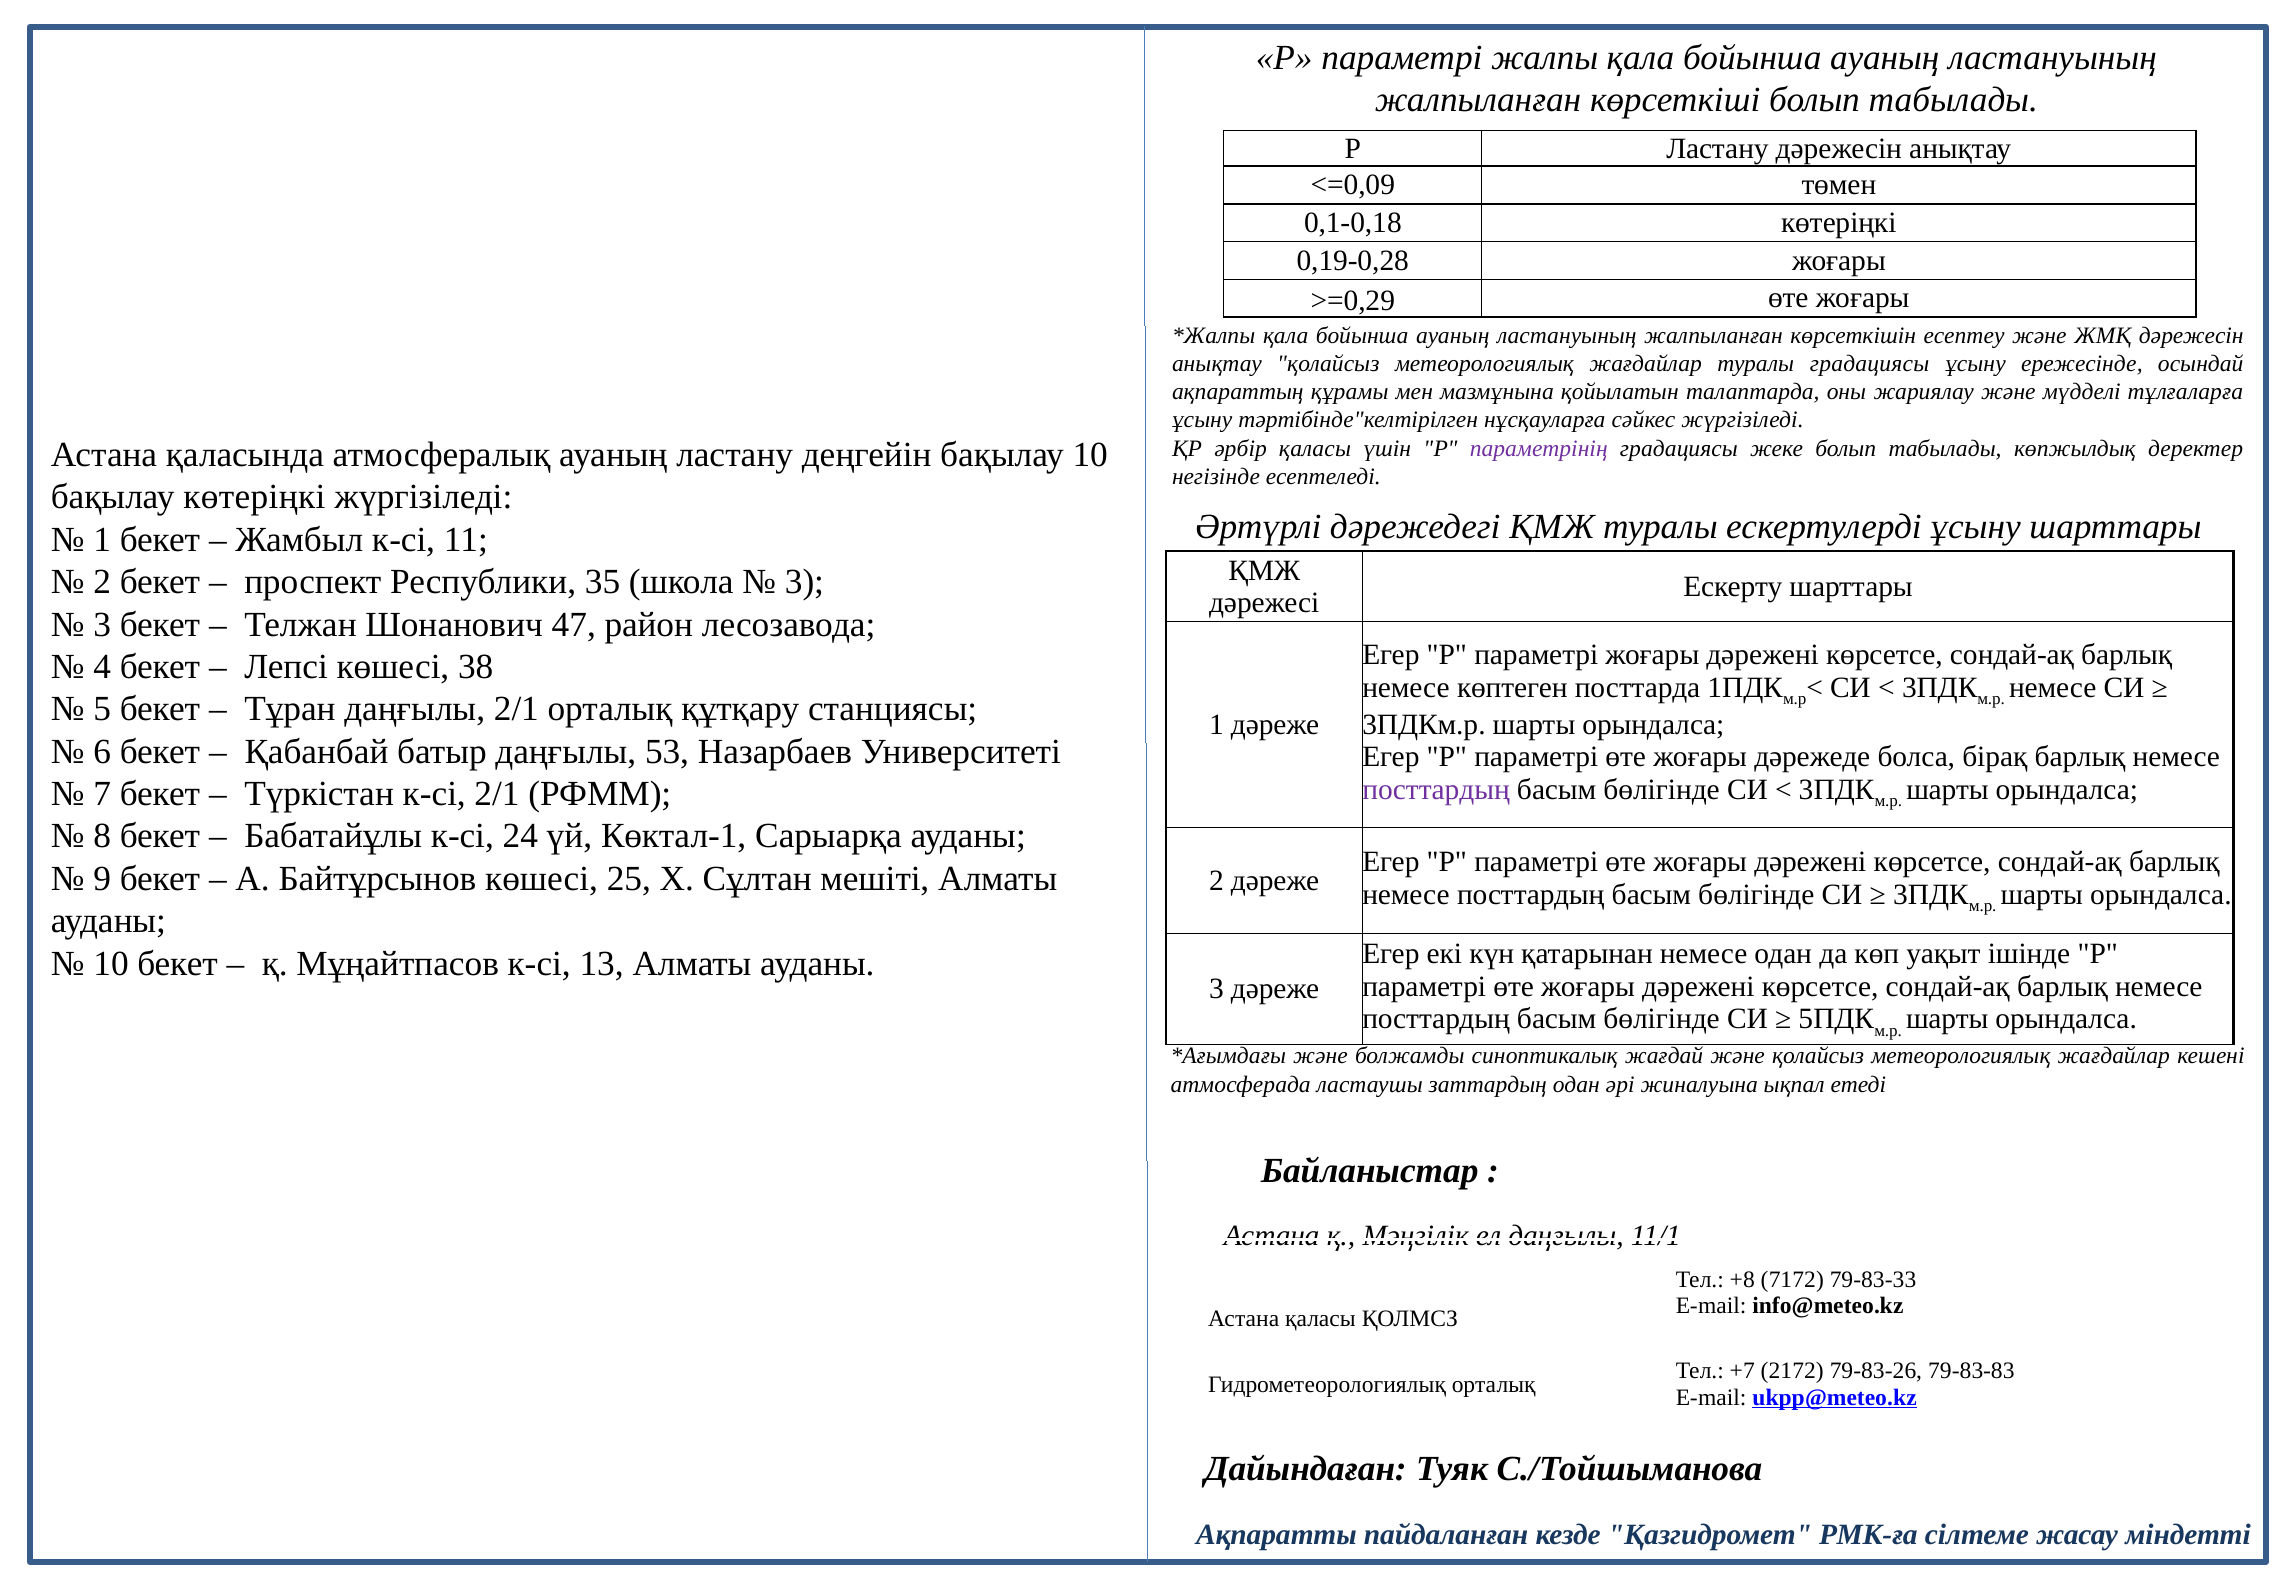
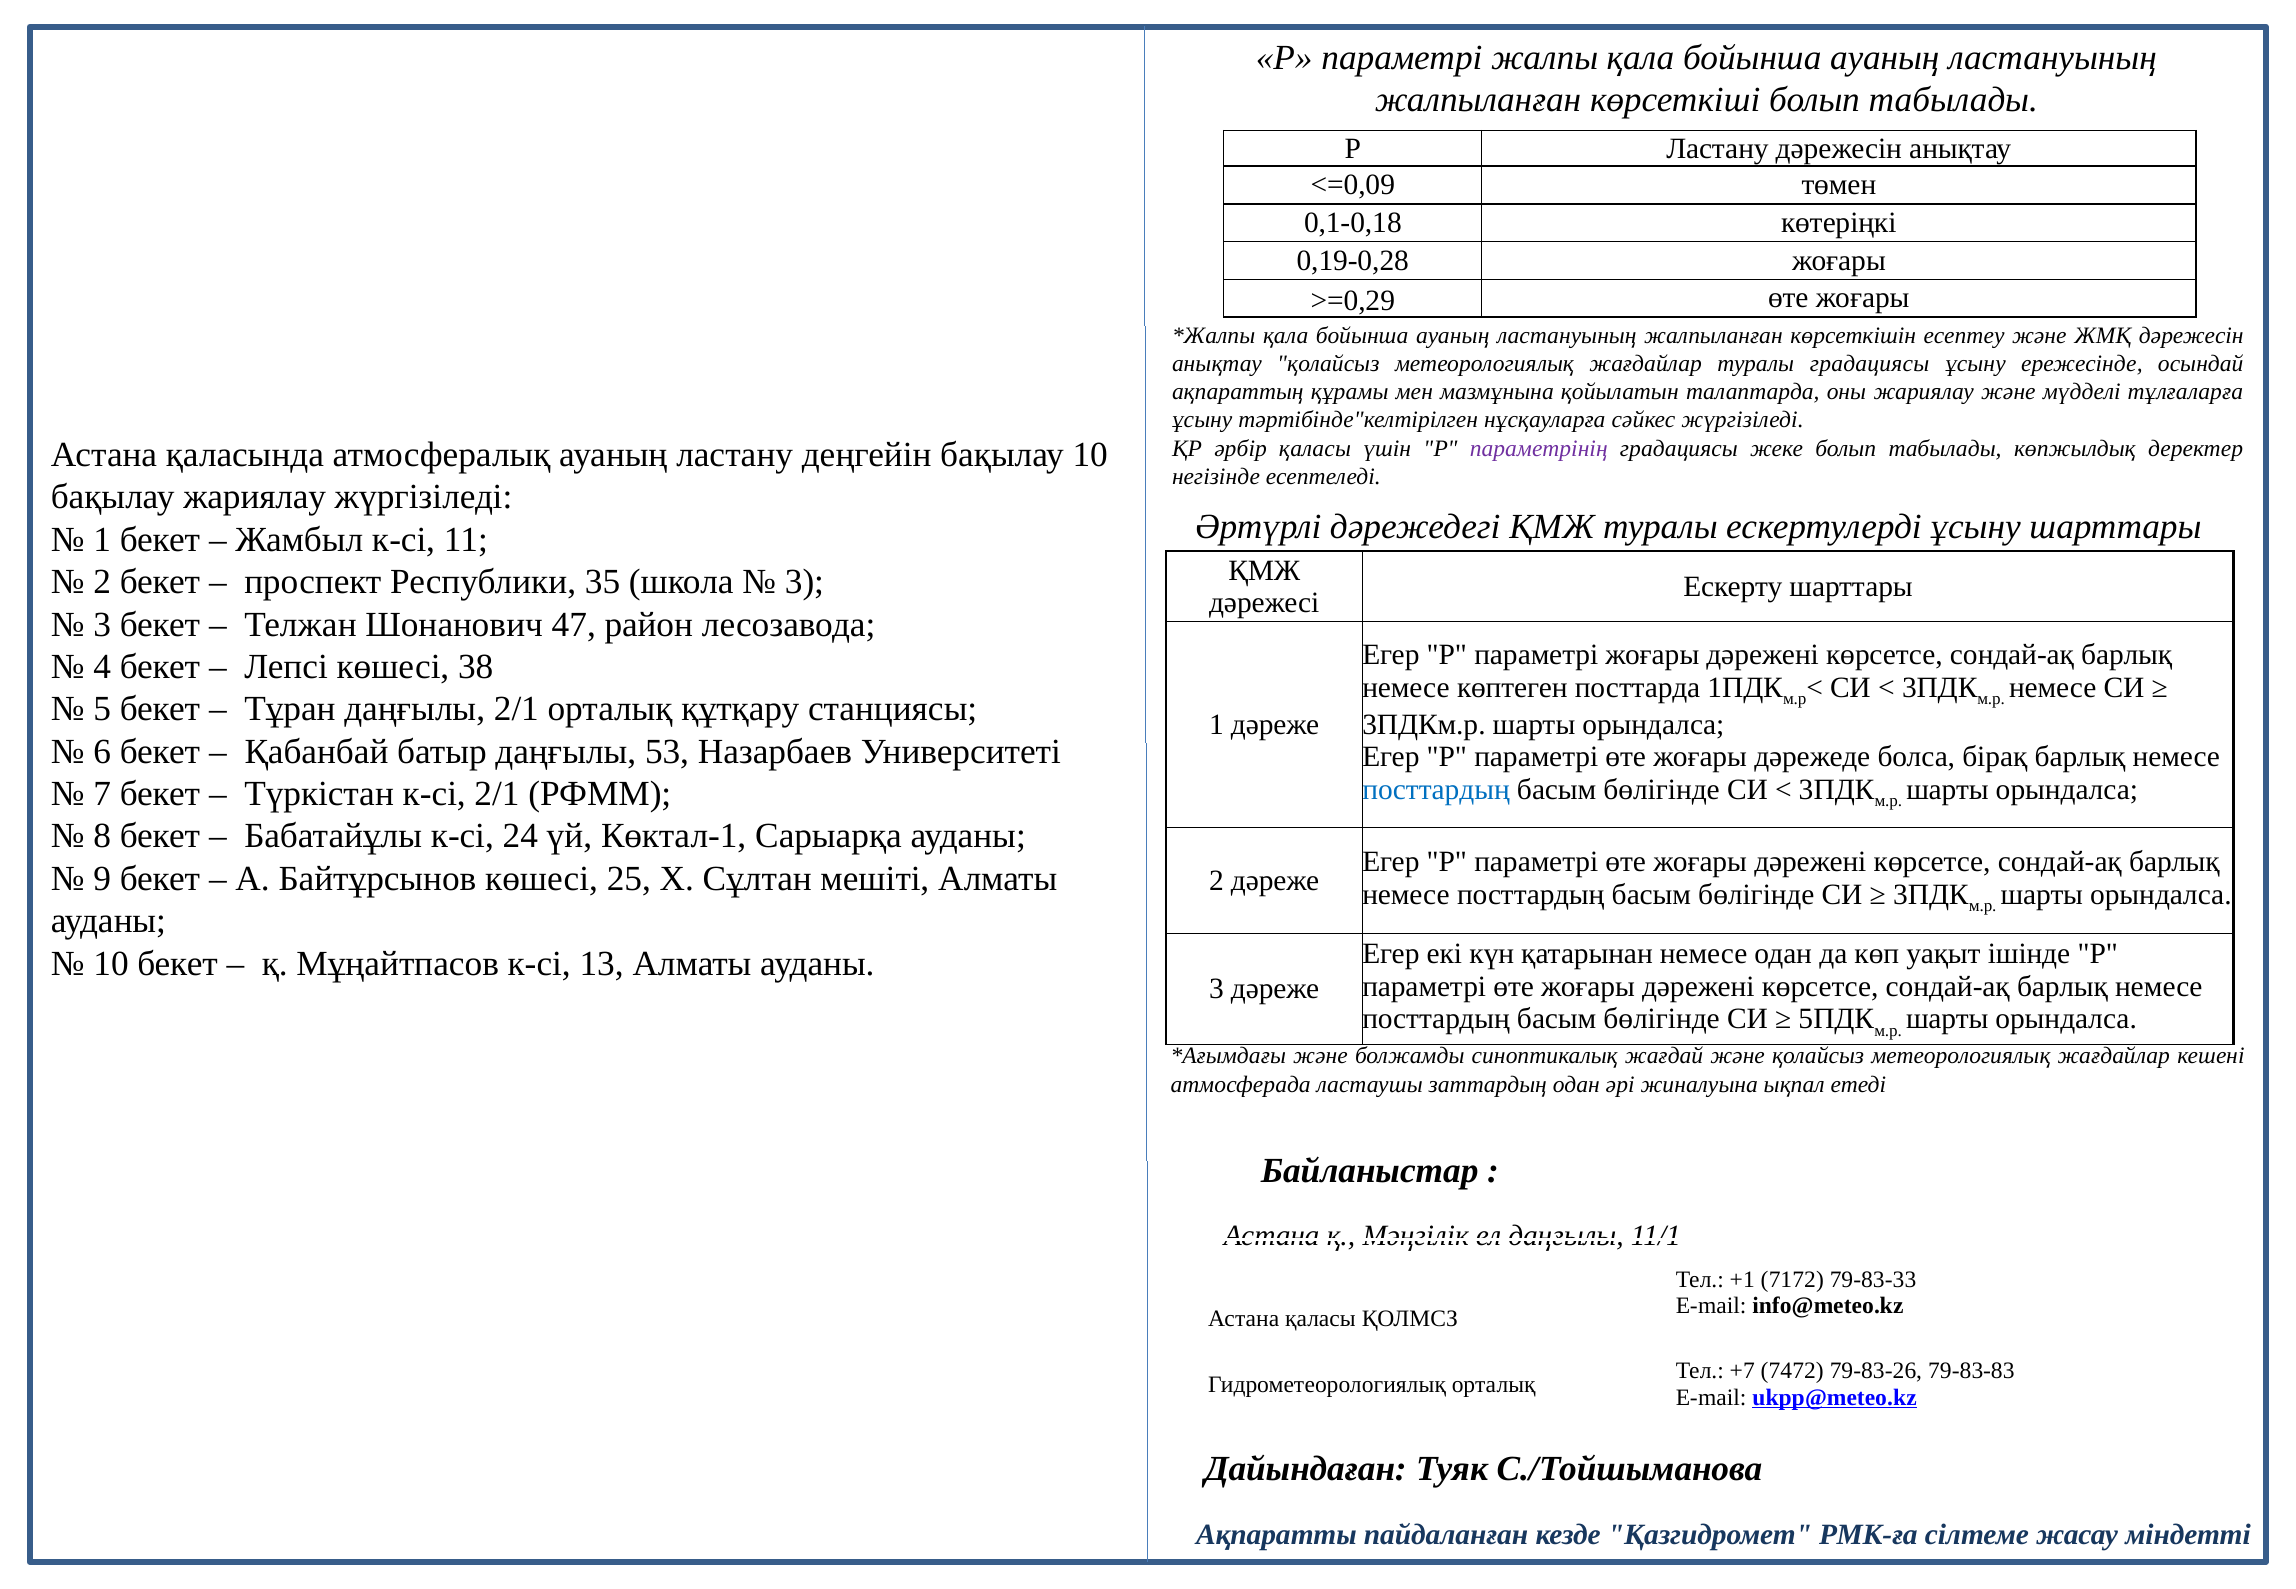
бақылау көтеріңкі: көтеріңкі -> жариялау
посттардың at (1436, 790) colour: purple -> blue
+8: +8 -> +1
2172: 2172 -> 7472
